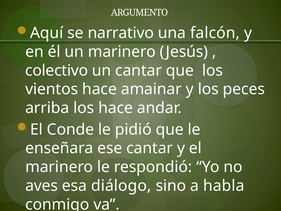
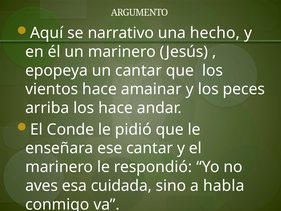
falcón: falcón -> hecho
colectivo: colectivo -> epopeya
diálogo: diálogo -> cuidada
